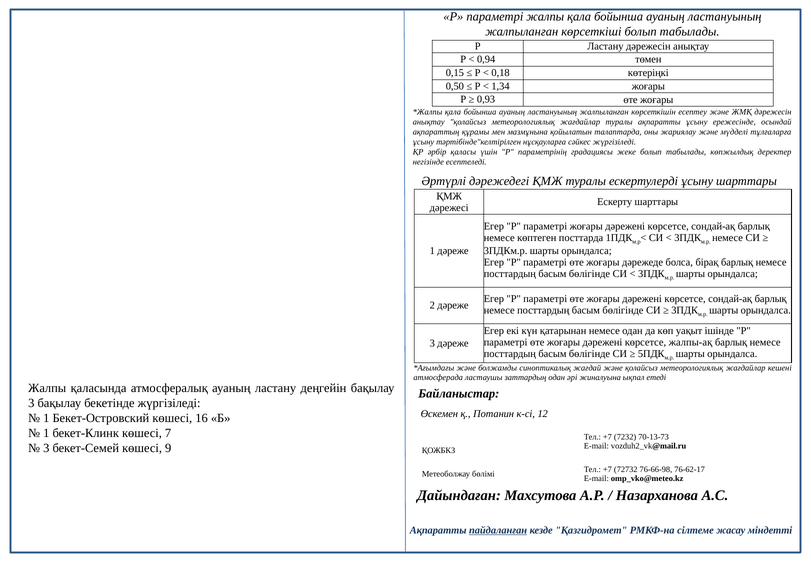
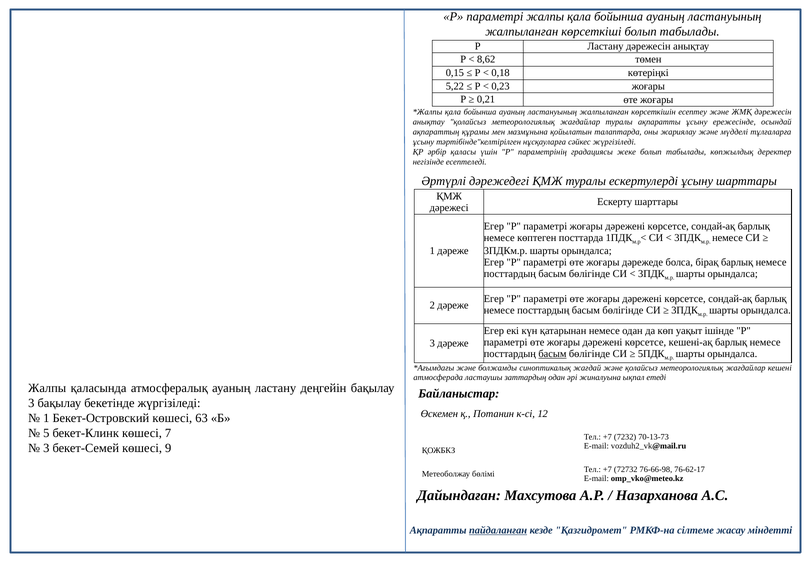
0,94: 0,94 -> 8,62
0,50: 0,50 -> 5,22
1,34: 1,34 -> 0,23
0,93: 0,93 -> 0,21
жалпы-ақ: жалпы-ақ -> кешені-ақ
басым at (552, 354) underline: none -> present
16: 16 -> 63
1 at (46, 432): 1 -> 5
